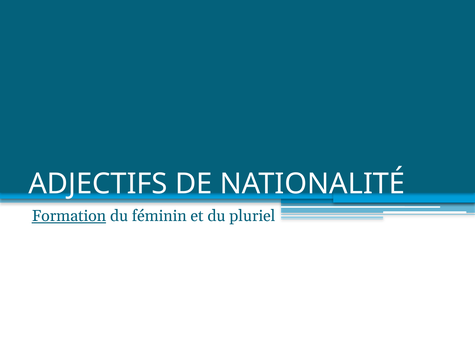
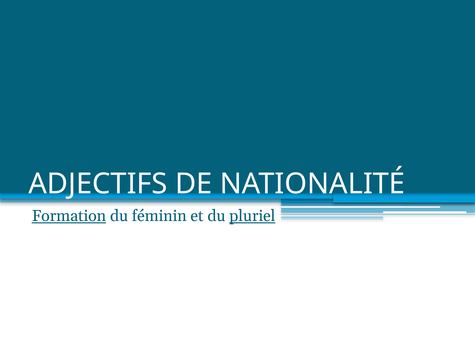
pluriel underline: none -> present
